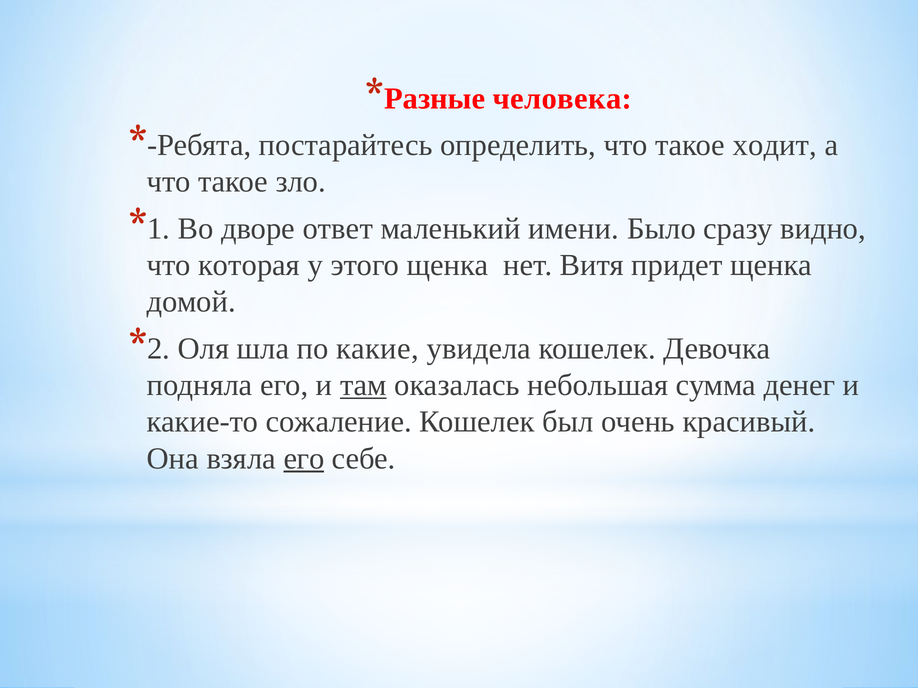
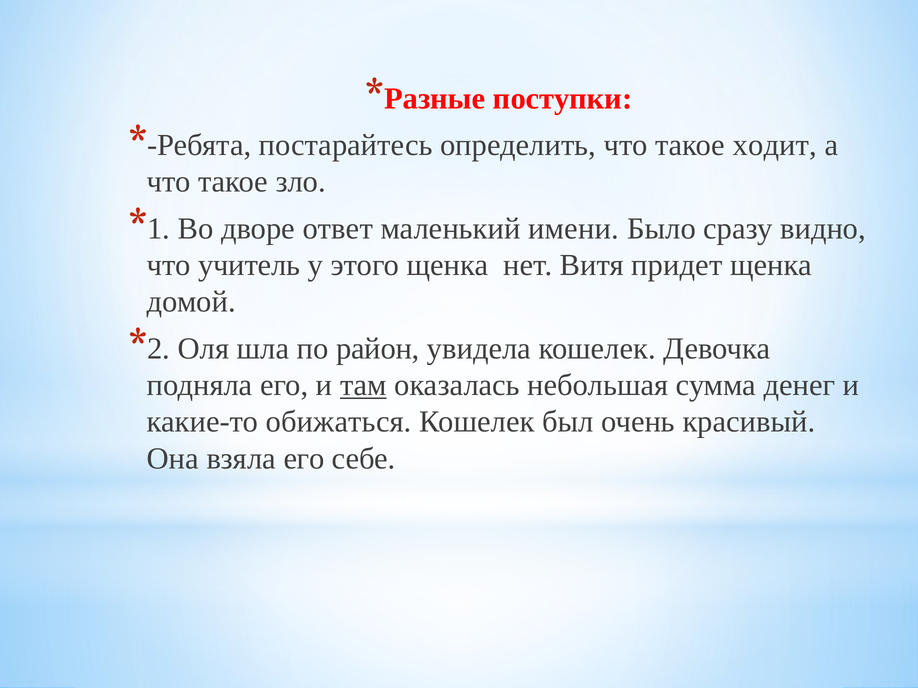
человека: человека -> поступки
которая: которая -> учитель
какие: какие -> район
сожаление: сожаление -> обижаться
его at (304, 459) underline: present -> none
